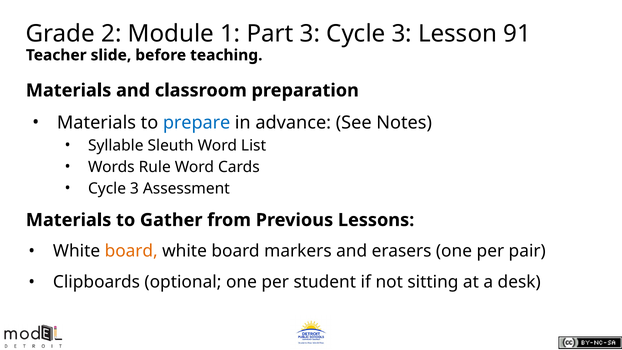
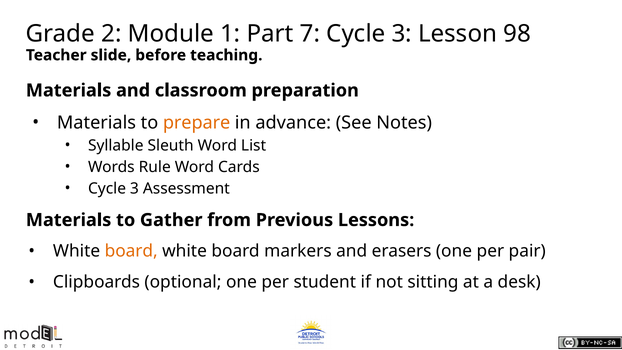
Part 3: 3 -> 7
91: 91 -> 98
prepare colour: blue -> orange
